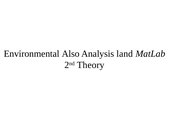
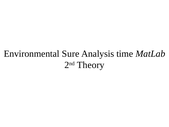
Also: Also -> Sure
land: land -> time
